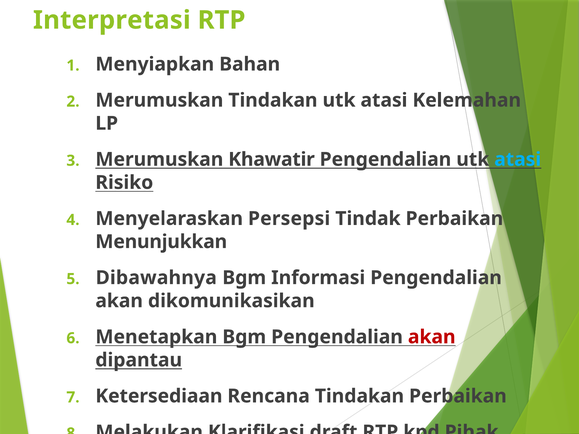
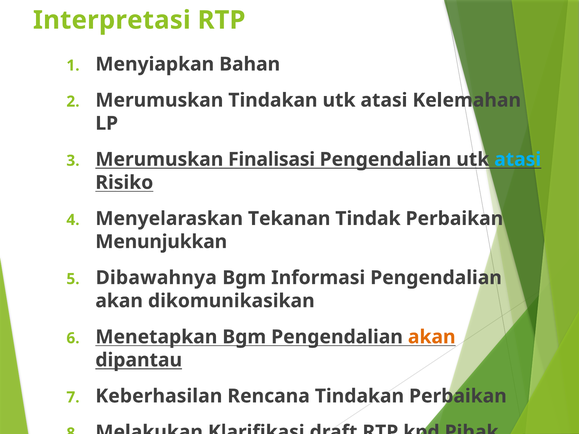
Merumuskan Khawatir: Khawatir -> Finalisasi
Persepsi: Persepsi -> Tekanan
akan at (432, 337) colour: red -> orange
Ketersediaan: Ketersediaan -> Keberhasilan
